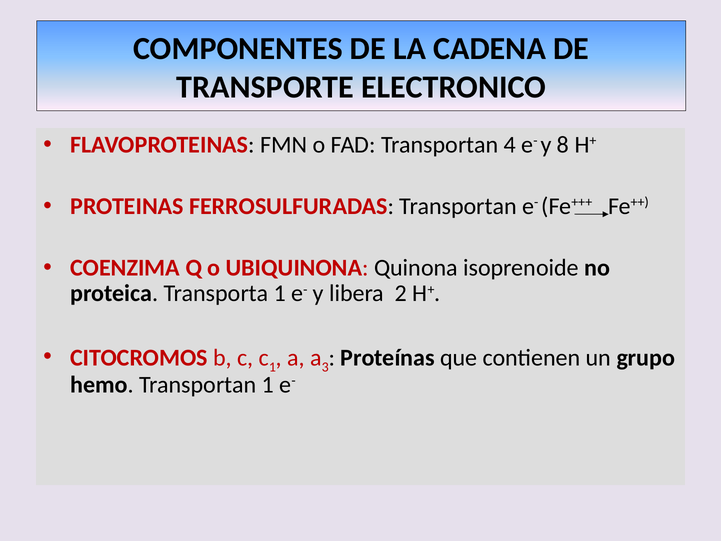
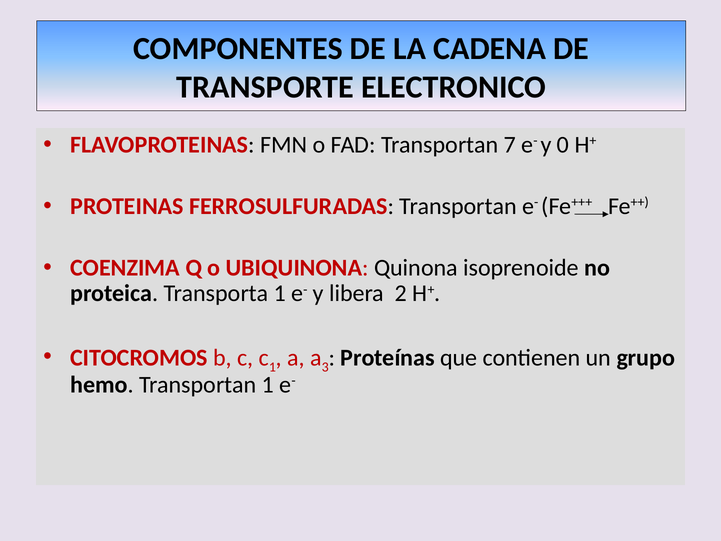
4: 4 -> 7
8: 8 -> 0
